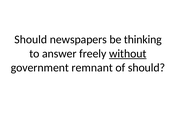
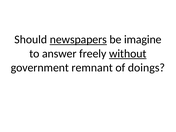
newspapers underline: none -> present
thinking: thinking -> imagine
of should: should -> doings
